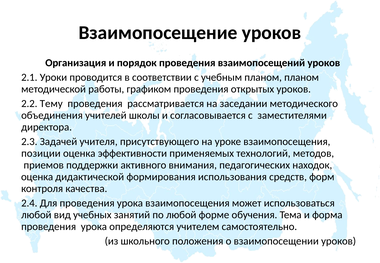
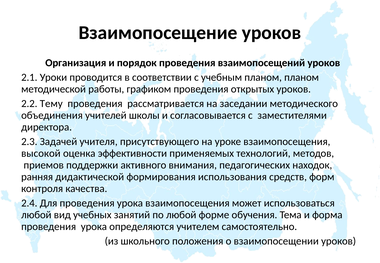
позиции: позиции -> высокой
оценка at (37, 177): оценка -> ранняя
